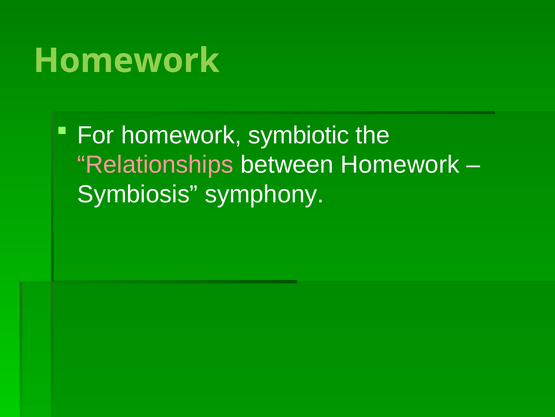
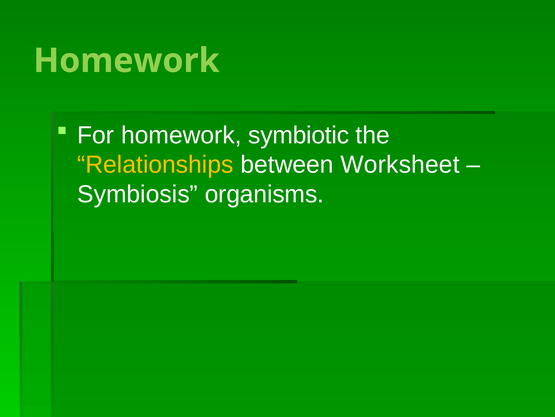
Relationships colour: pink -> yellow
between Homework: Homework -> Worksheet
symphony: symphony -> organisms
